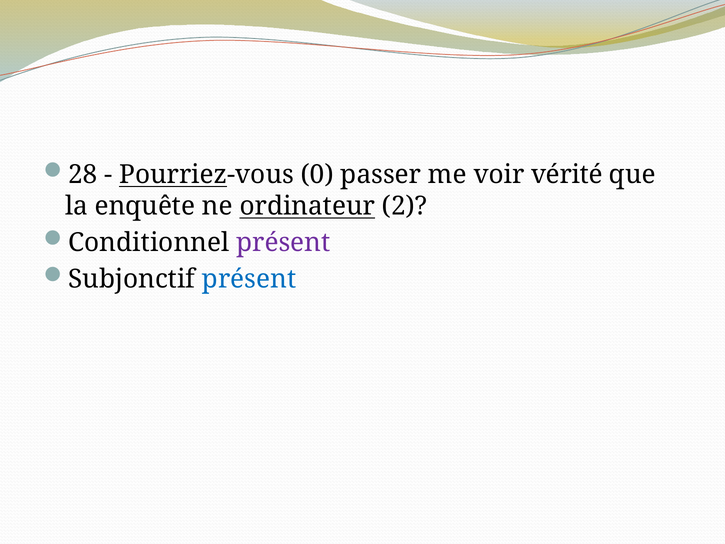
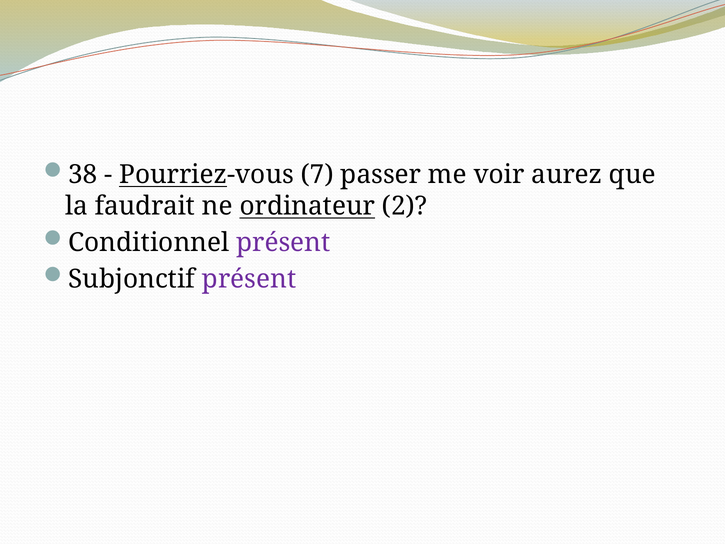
28: 28 -> 38
0: 0 -> 7
vérité: vérité -> aurez
enquête: enquête -> faudrait
présent at (249, 279) colour: blue -> purple
